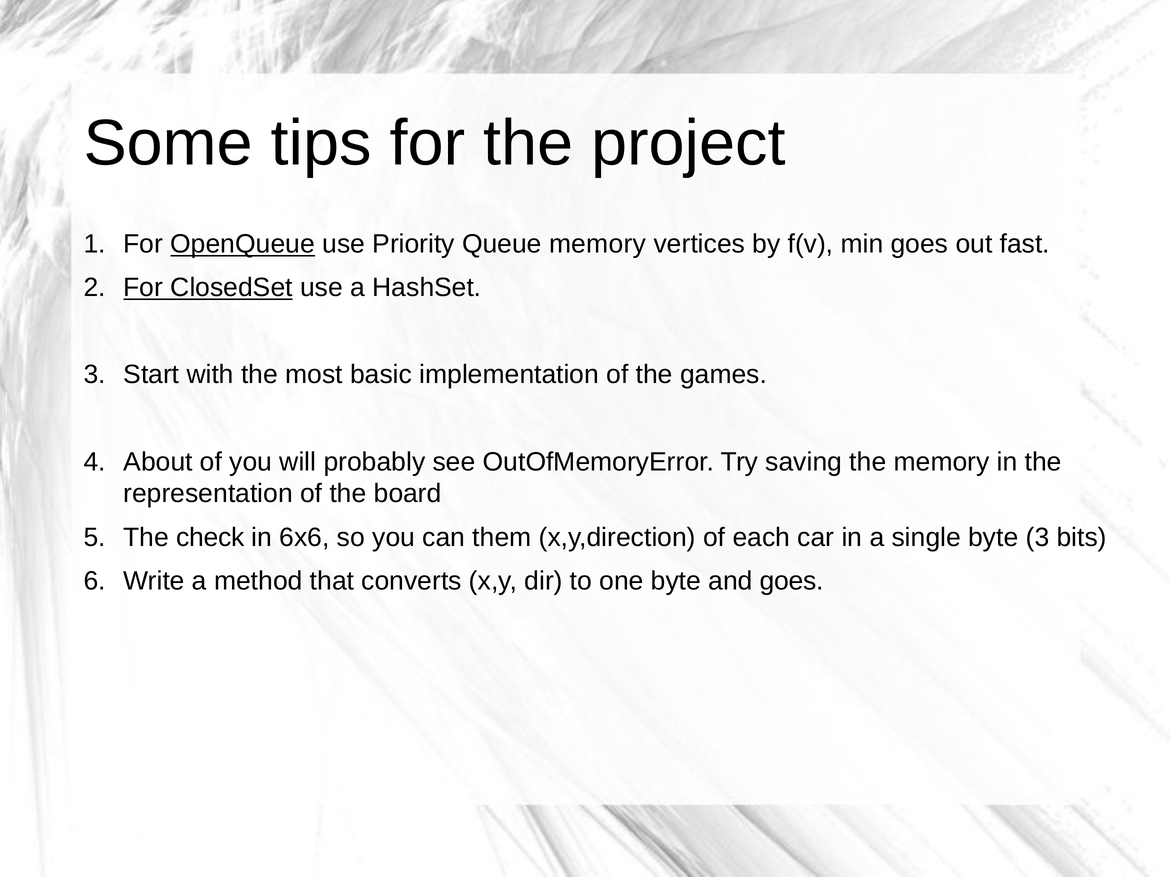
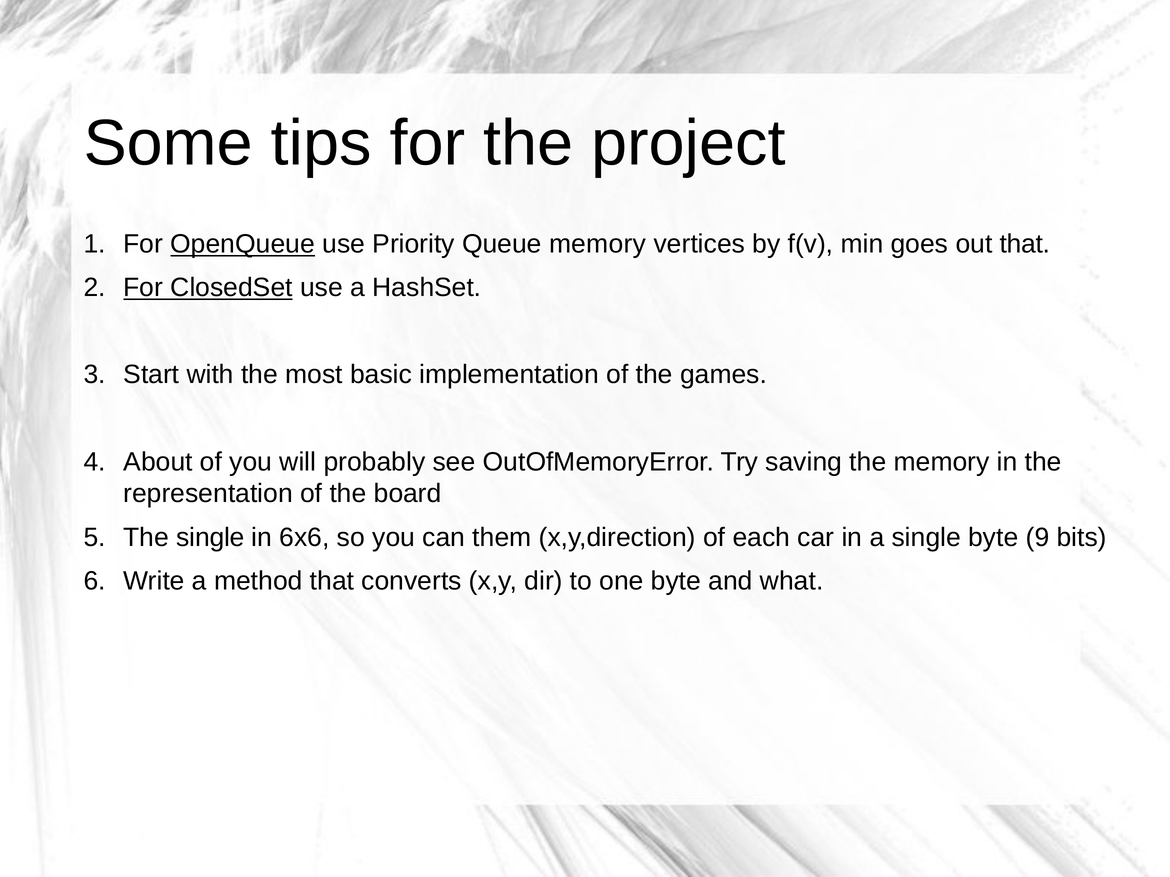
out fast: fast -> that
The check: check -> single
byte 3: 3 -> 9
and goes: goes -> what
